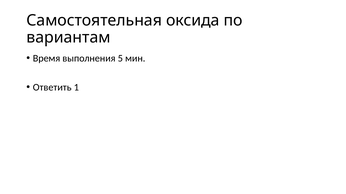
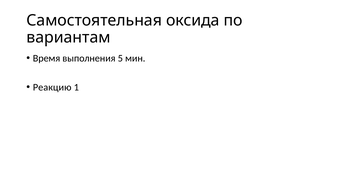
Ответить: Ответить -> Реакцию
